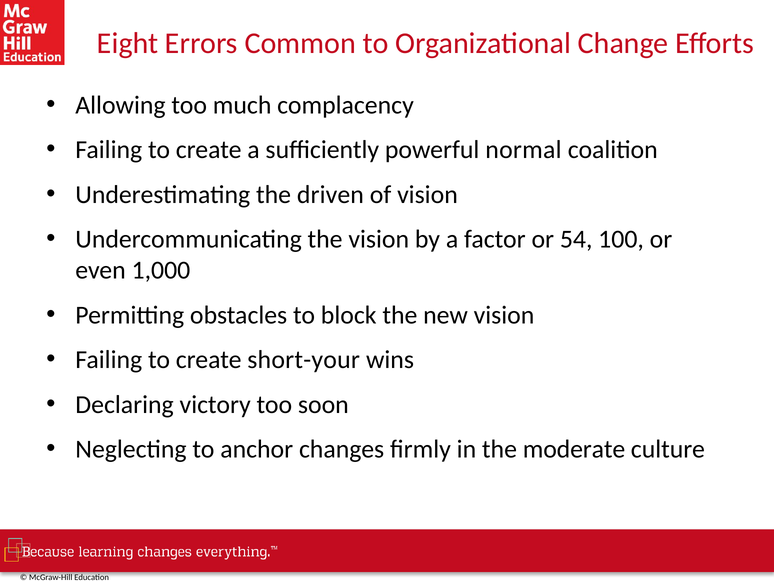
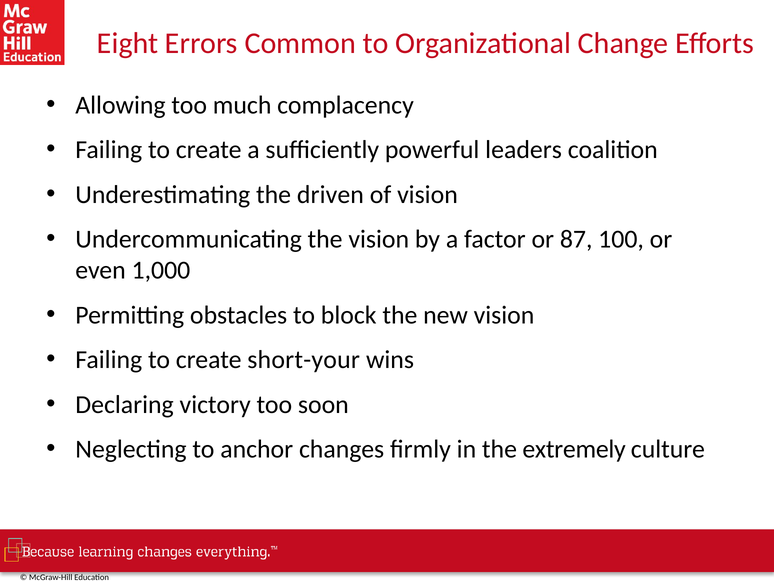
normal: normal -> leaders
54: 54 -> 87
moderate: moderate -> extremely
